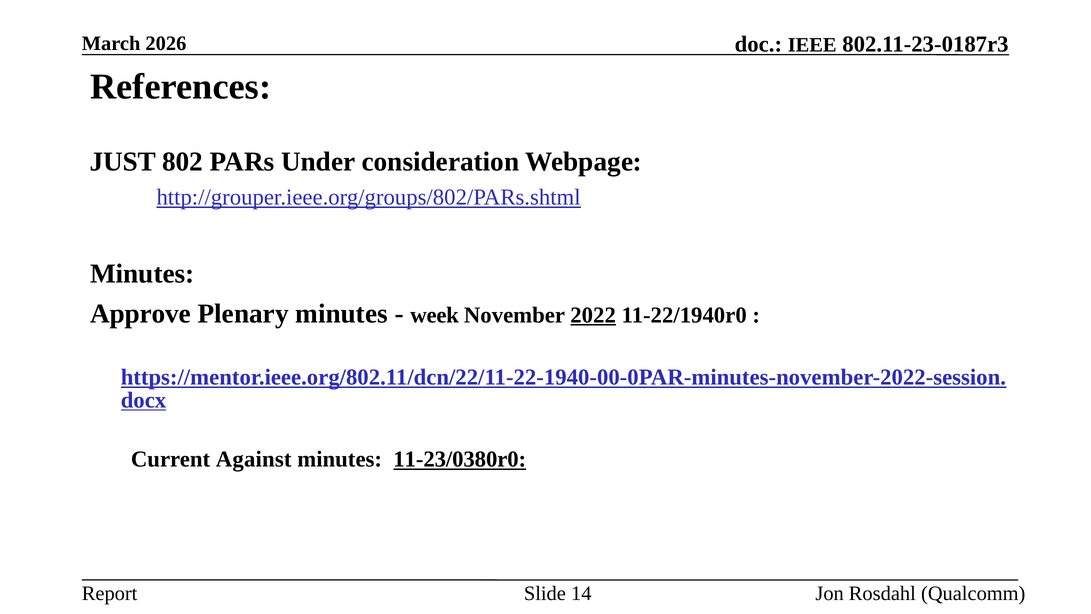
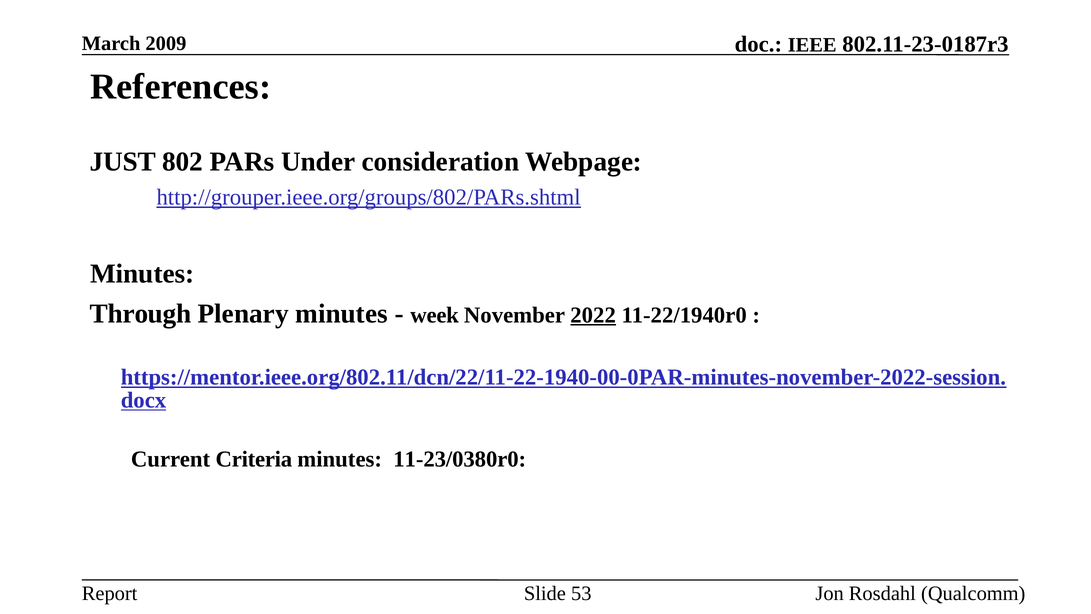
2026: 2026 -> 2009
Approve: Approve -> Through
Against: Against -> Criteria
11-23/0380r0 underline: present -> none
14: 14 -> 53
